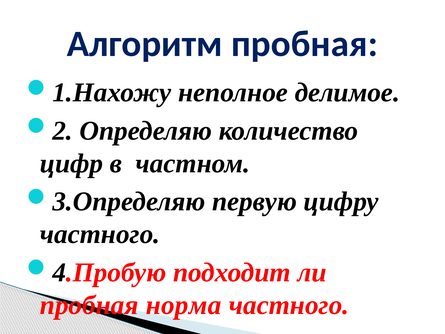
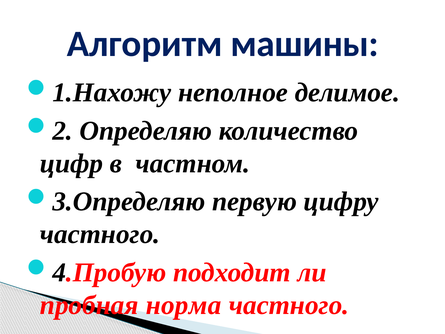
Алгоритм пробная: пробная -> машины
